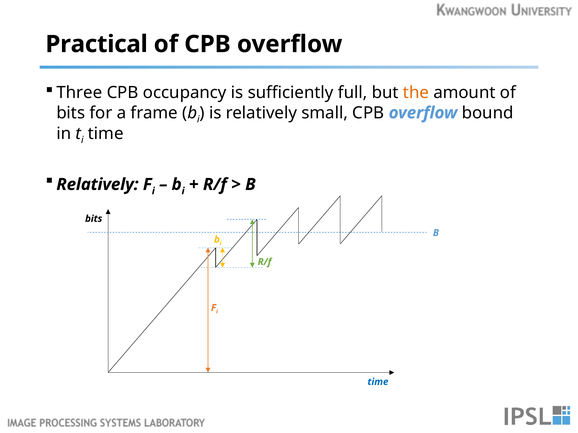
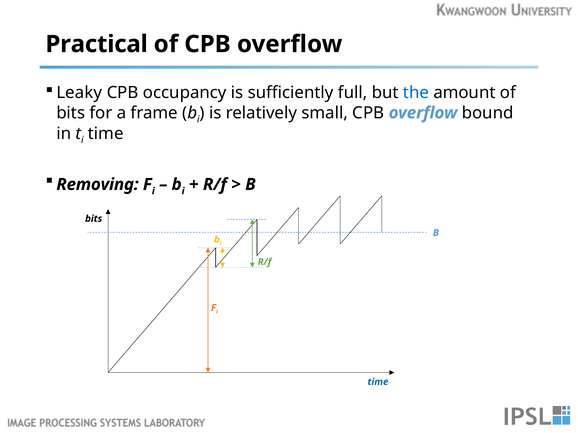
Three: Three -> Leaky
the colour: orange -> blue
Relatively at (97, 185): Relatively -> Removing
